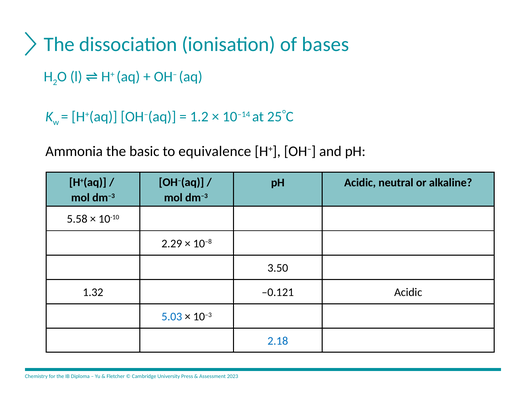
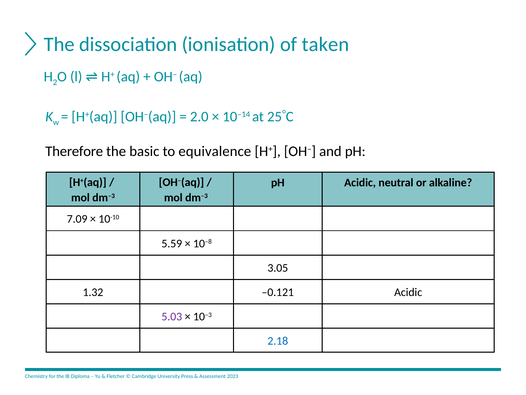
bases: bases -> taken
1.2: 1.2 -> 2.0
Ammonia: Ammonia -> Therefore
5.58: 5.58 -> 7.09
2.29: 2.29 -> 5.59
3.50: 3.50 -> 3.05
5.03 colour: blue -> purple
